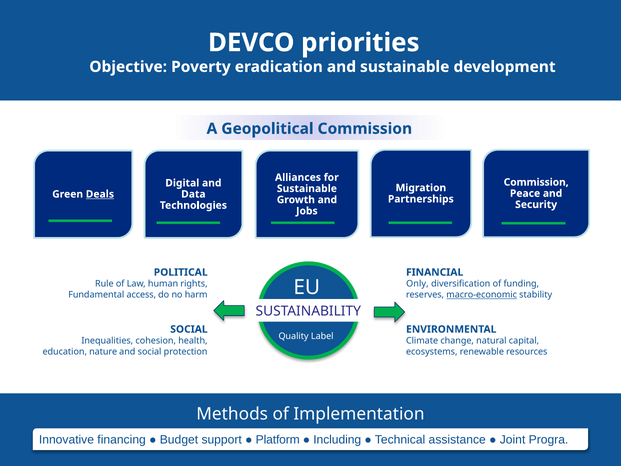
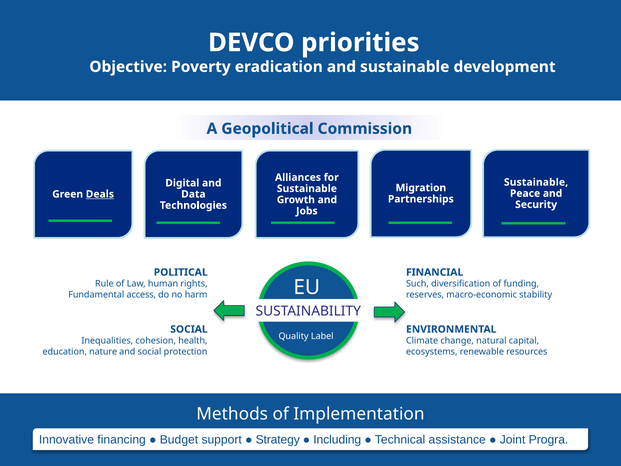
Commission at (536, 182): Commission -> Sustainable
Only: Only -> Such
macro-economic underline: present -> none
Platform: Platform -> Strategy
